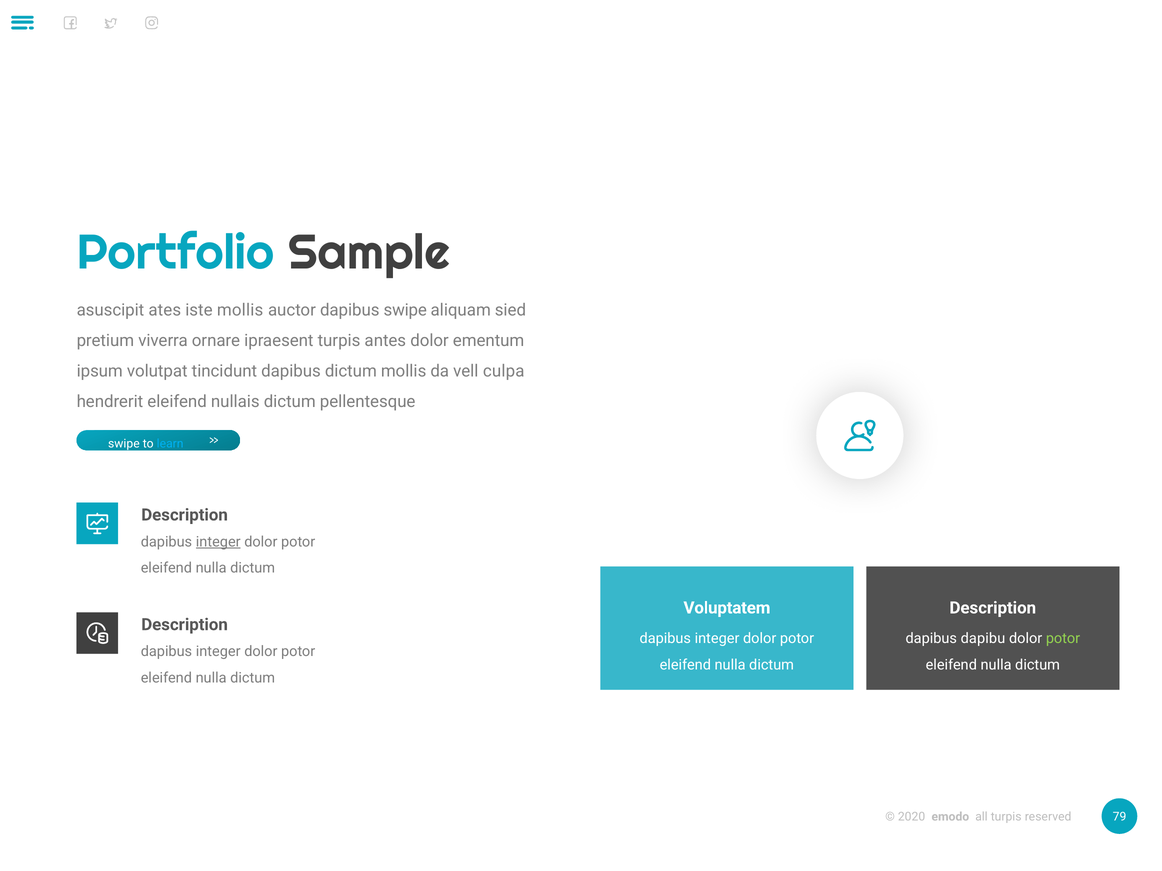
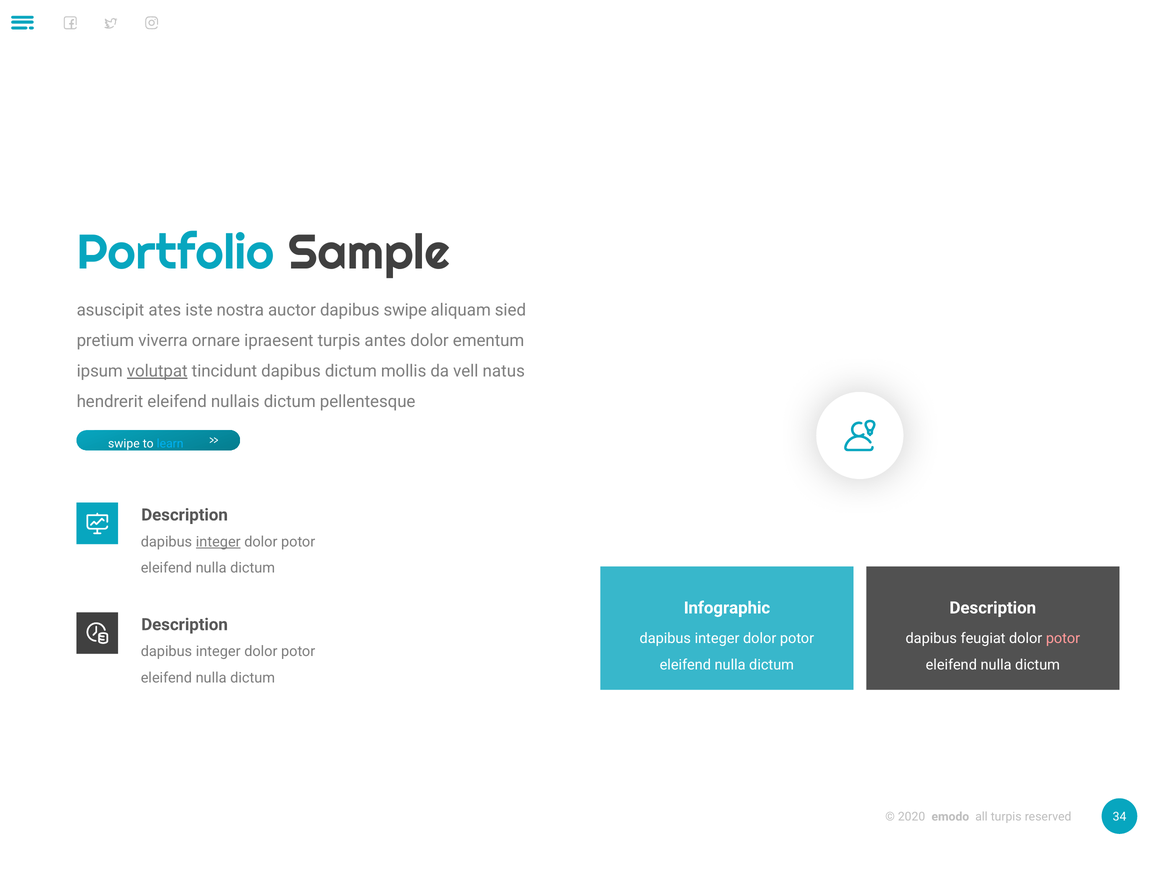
iste mollis: mollis -> nostra
volutpat underline: none -> present
culpa: culpa -> natus
Voluptatem: Voluptatem -> Infographic
dapibu: dapibu -> feugiat
potor at (1063, 639) colour: light green -> pink
79: 79 -> 34
